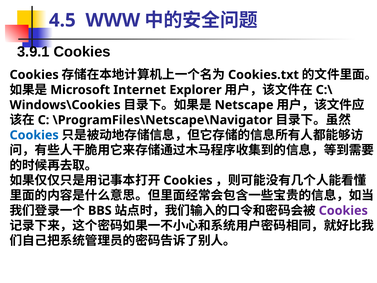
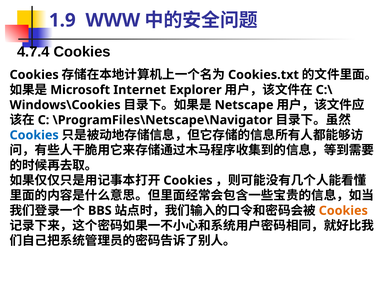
4.5: 4.5 -> 1.9
3.9.1: 3.9.1 -> 4.7.4
Cookies at (343, 210) colour: purple -> orange
